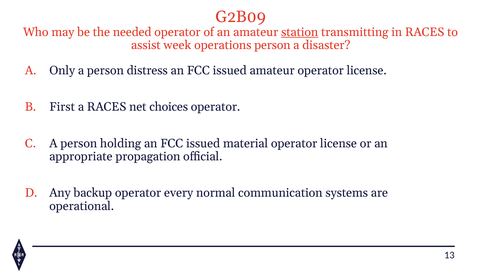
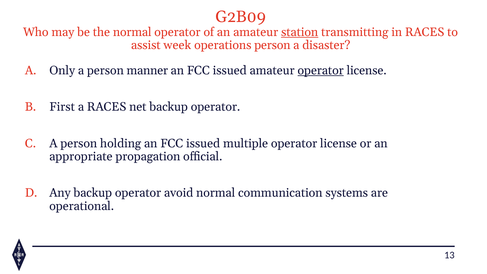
the needed: needed -> normal
distress: distress -> manner
operator at (321, 70) underline: none -> present
net choices: choices -> backup
material: material -> multiple
every: every -> avoid
